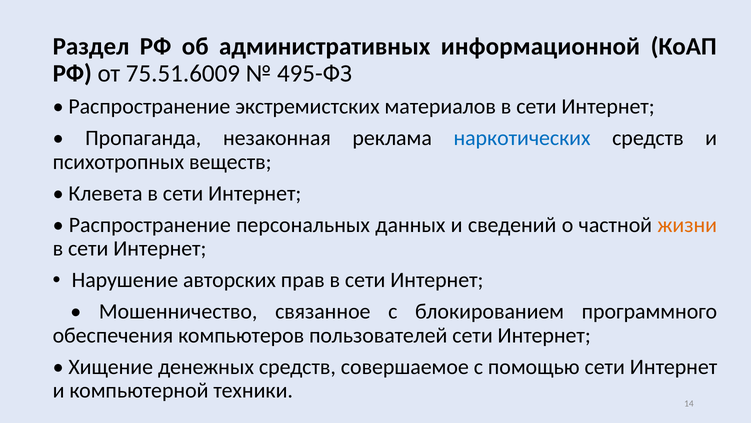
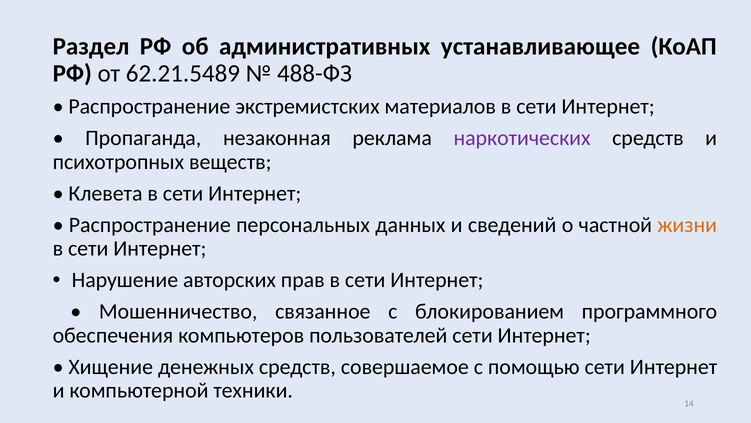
информационной: информационной -> устанавливающее
75.51.6009: 75.51.6009 -> 62.21.5489
495-ФЗ: 495-ФЗ -> 488-ФЗ
наркотических colour: blue -> purple
